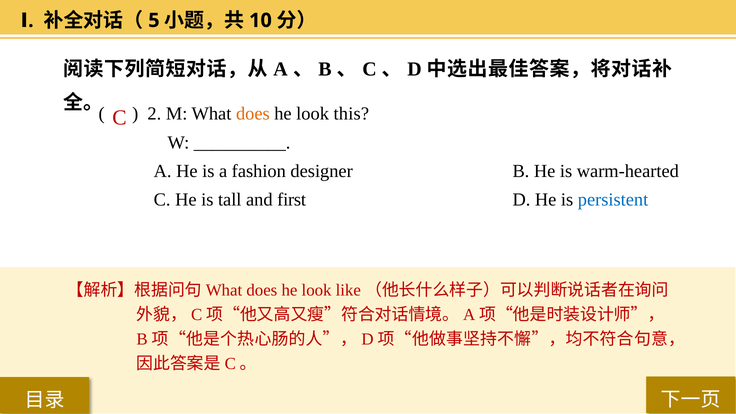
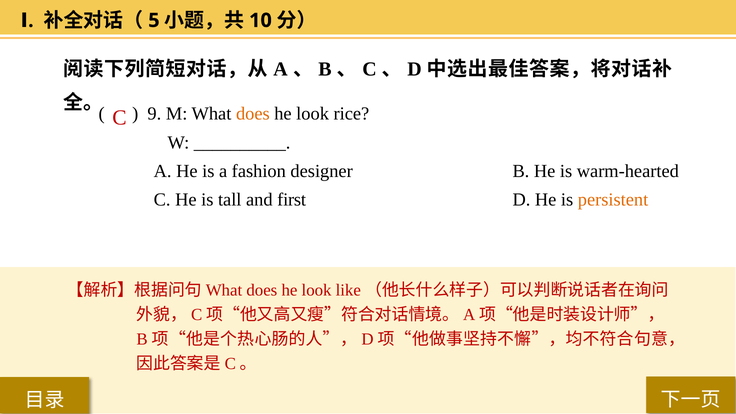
2: 2 -> 9
this: this -> rice
persistent colour: blue -> orange
